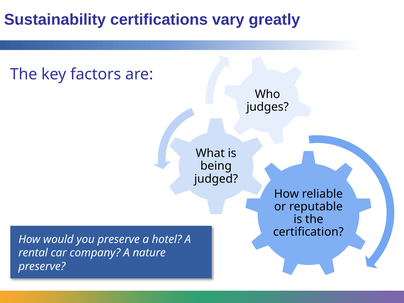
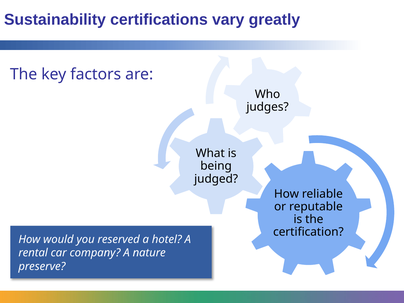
you preserve: preserve -> reserved
